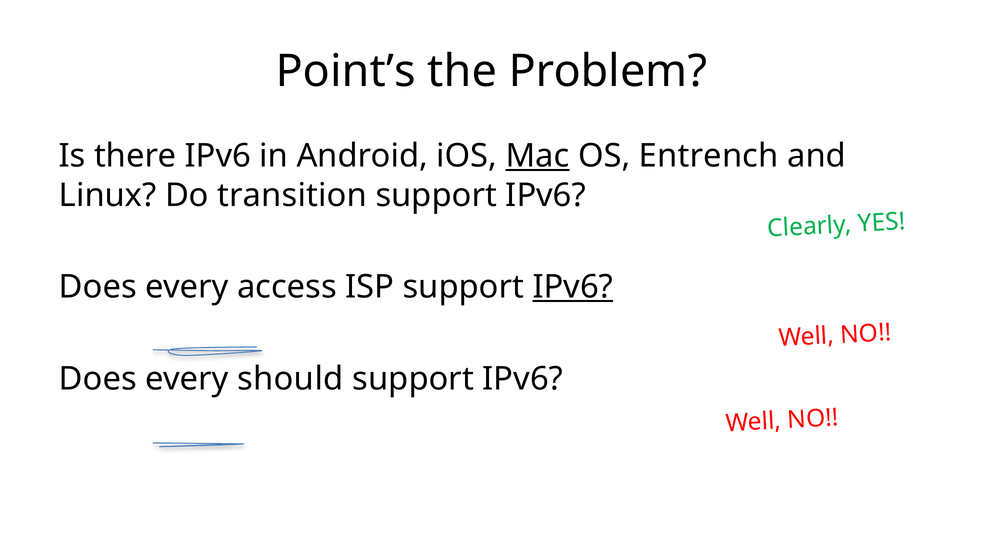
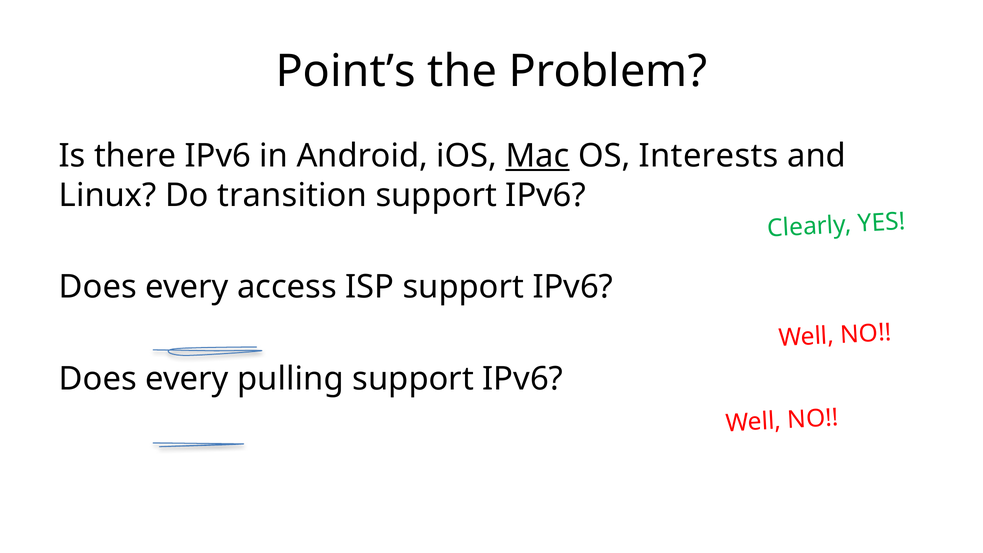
Entrench: Entrench -> Interests
IPv6 at (573, 287) underline: present -> none
should: should -> pulling
